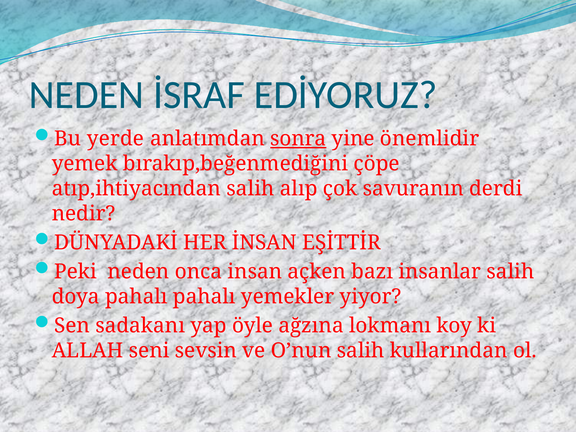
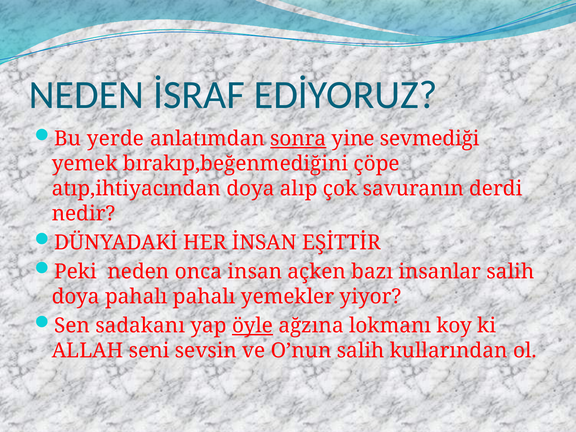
önemlidir: önemlidir -> sevmediği
atıp,ihtiyacından salih: salih -> doya
öyle underline: none -> present
